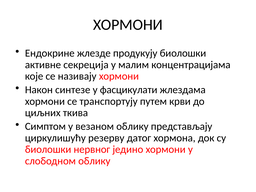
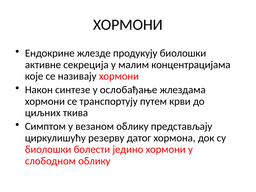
фасцикулати: фасцикулати -> ослобађање
нервног: нервног -> болести
